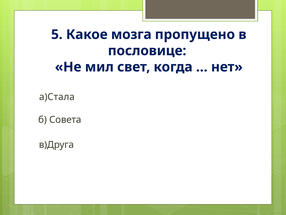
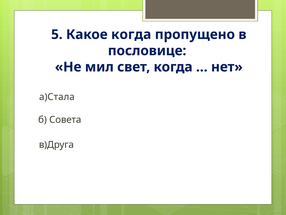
Какое мозга: мозга -> когда
